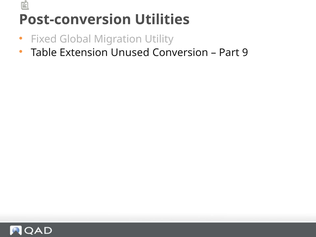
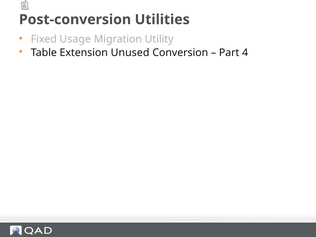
Global: Global -> Usage
9: 9 -> 4
